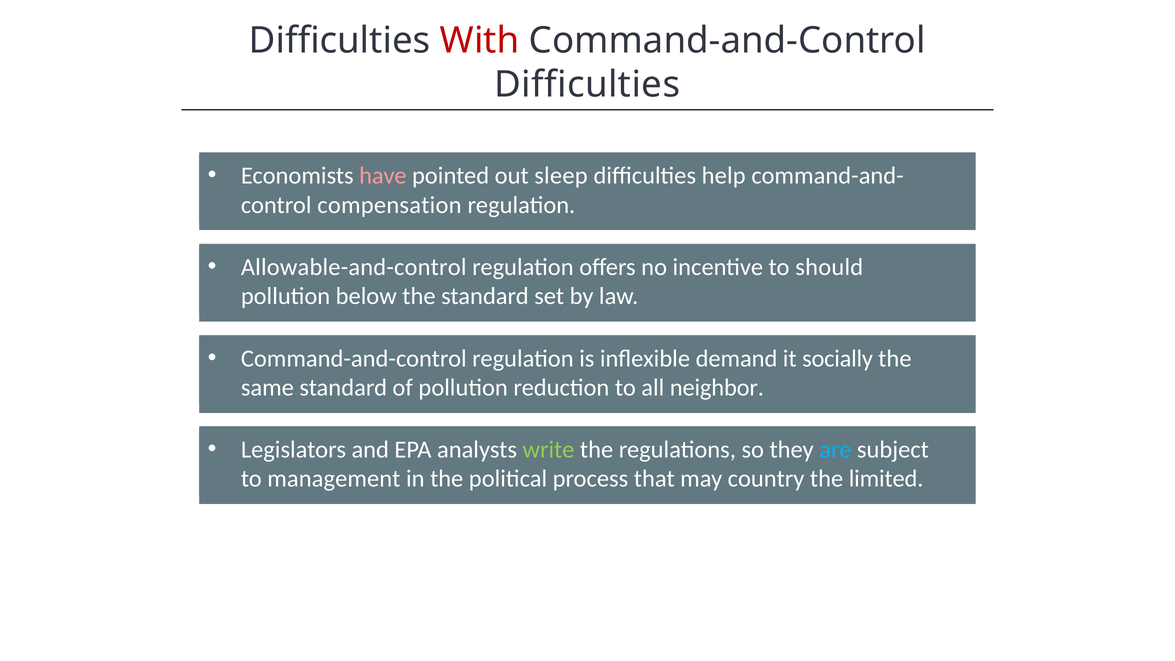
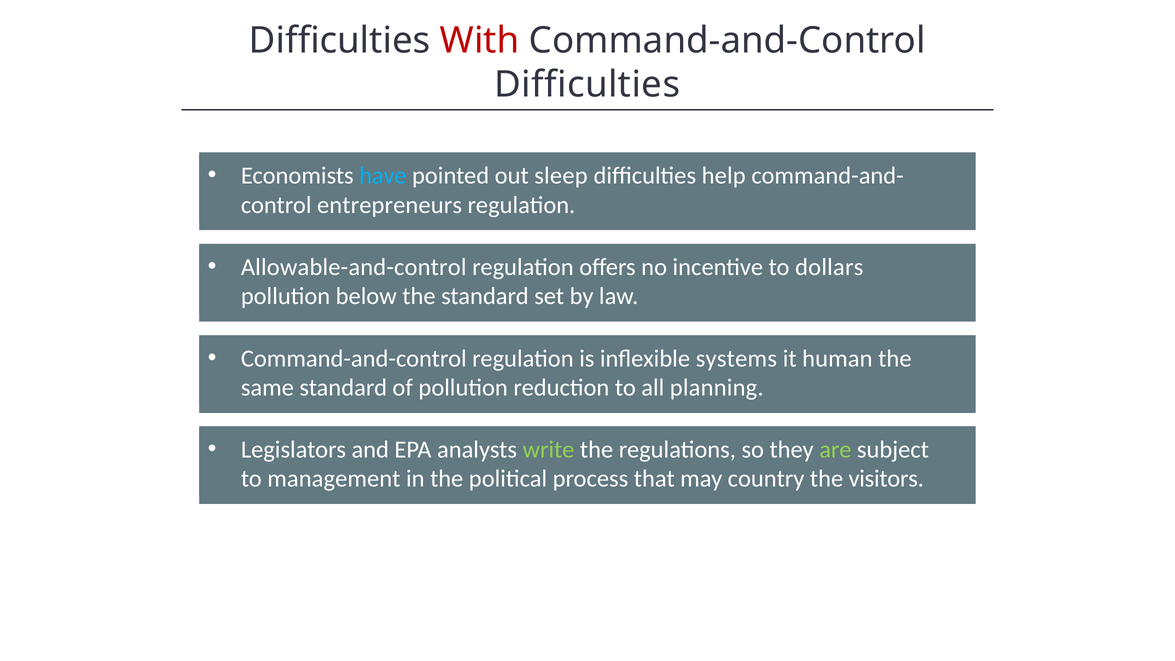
have colour: pink -> light blue
compensation: compensation -> entrepreneurs
should: should -> dollars
demand: demand -> systems
socially: socially -> human
neighbor: neighbor -> planning
are colour: light blue -> light green
limited: limited -> visitors
